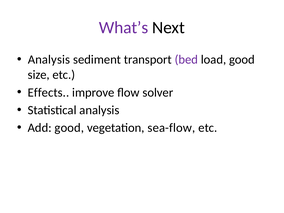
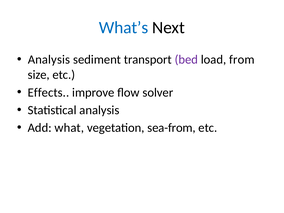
What’s colour: purple -> blue
load good: good -> from
Add good: good -> what
sea-flow: sea-flow -> sea-from
